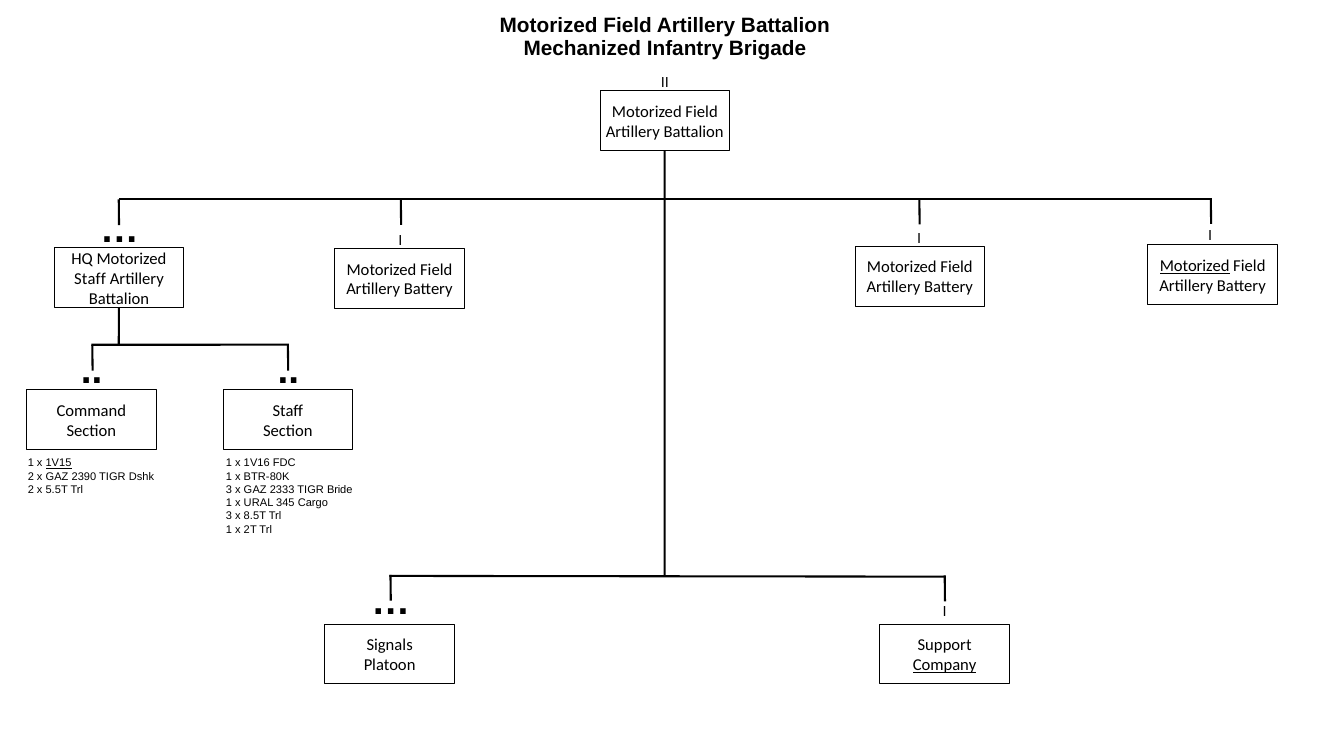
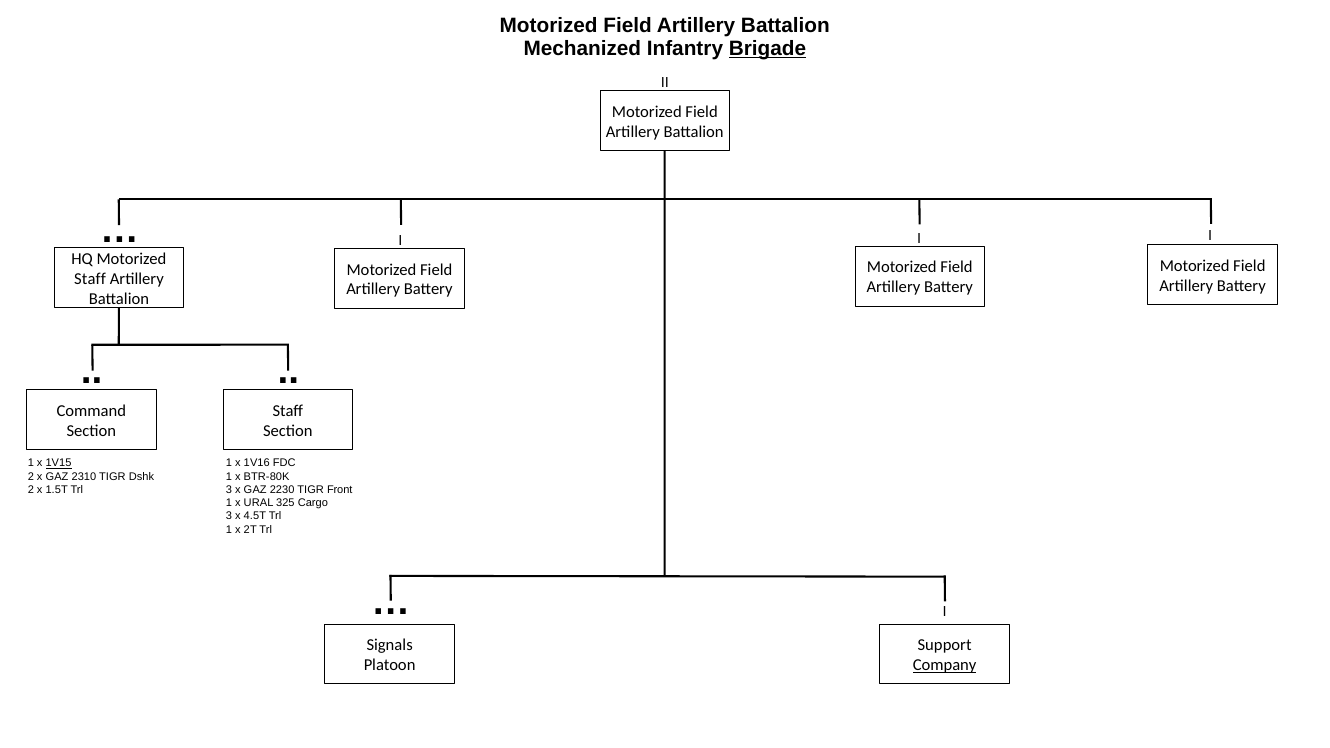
Brigade underline: none -> present
Motorized at (1195, 266) underline: present -> none
2390: 2390 -> 2310
5.5T: 5.5T -> 1.5T
2333: 2333 -> 2230
Bride: Bride -> Front
345: 345 -> 325
8.5T: 8.5T -> 4.5T
